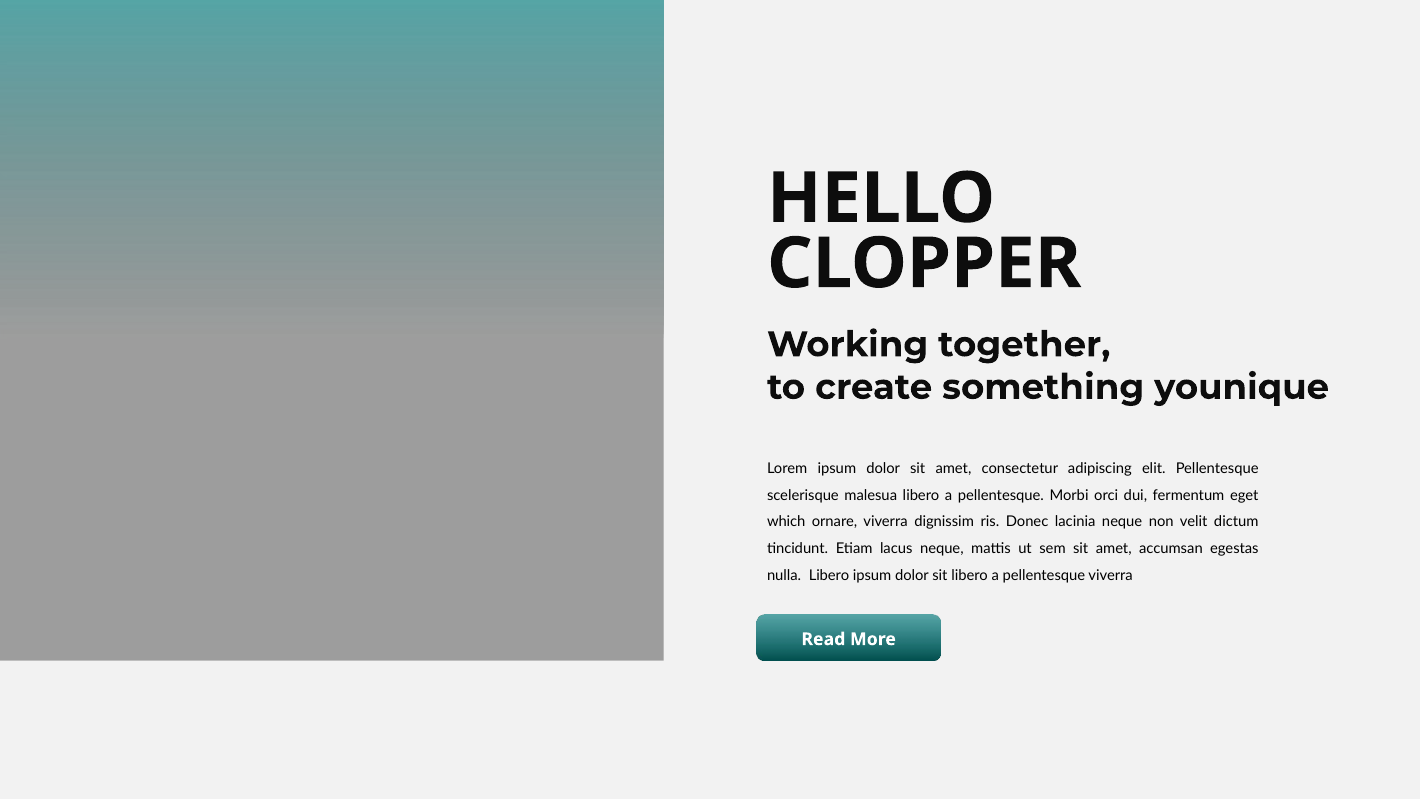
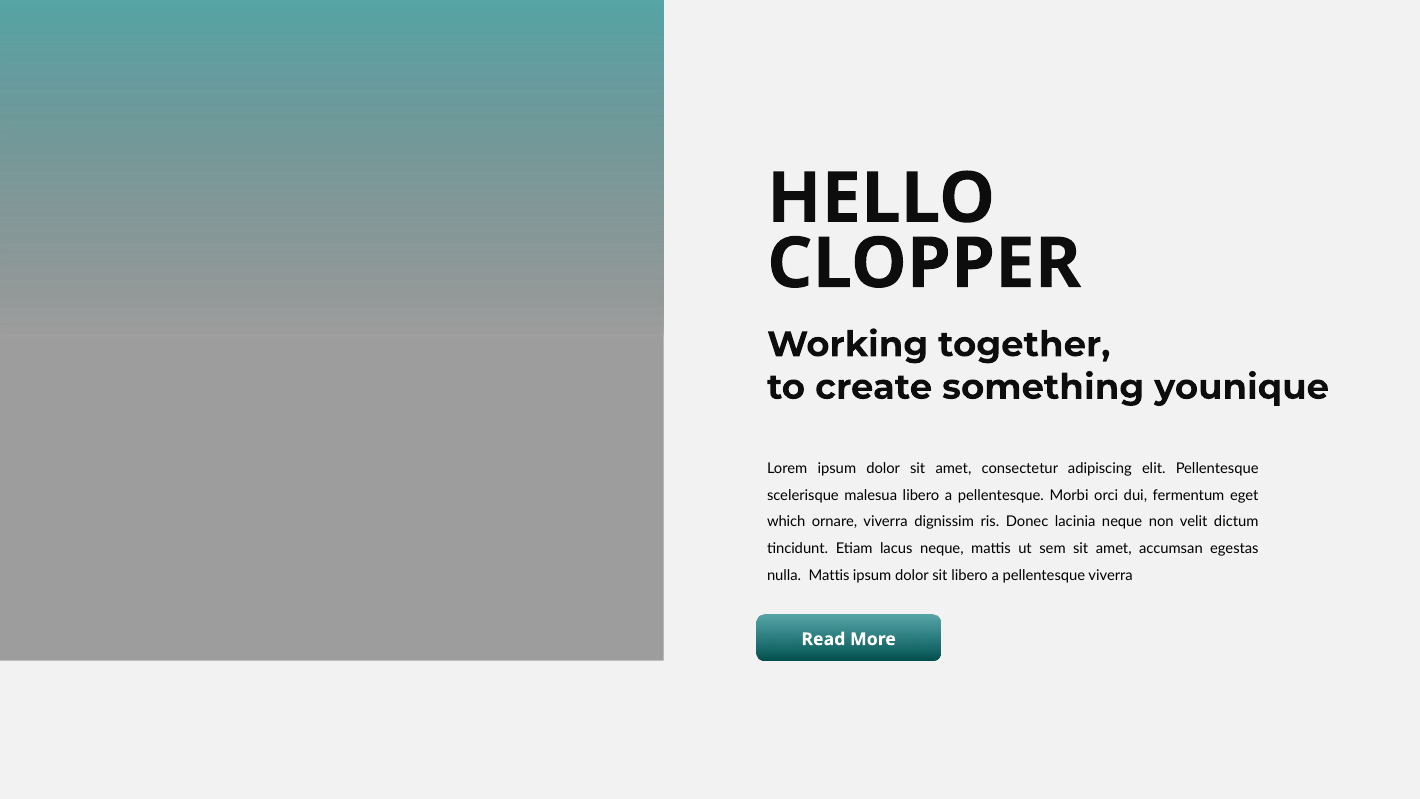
nulla Libero: Libero -> Mattis
